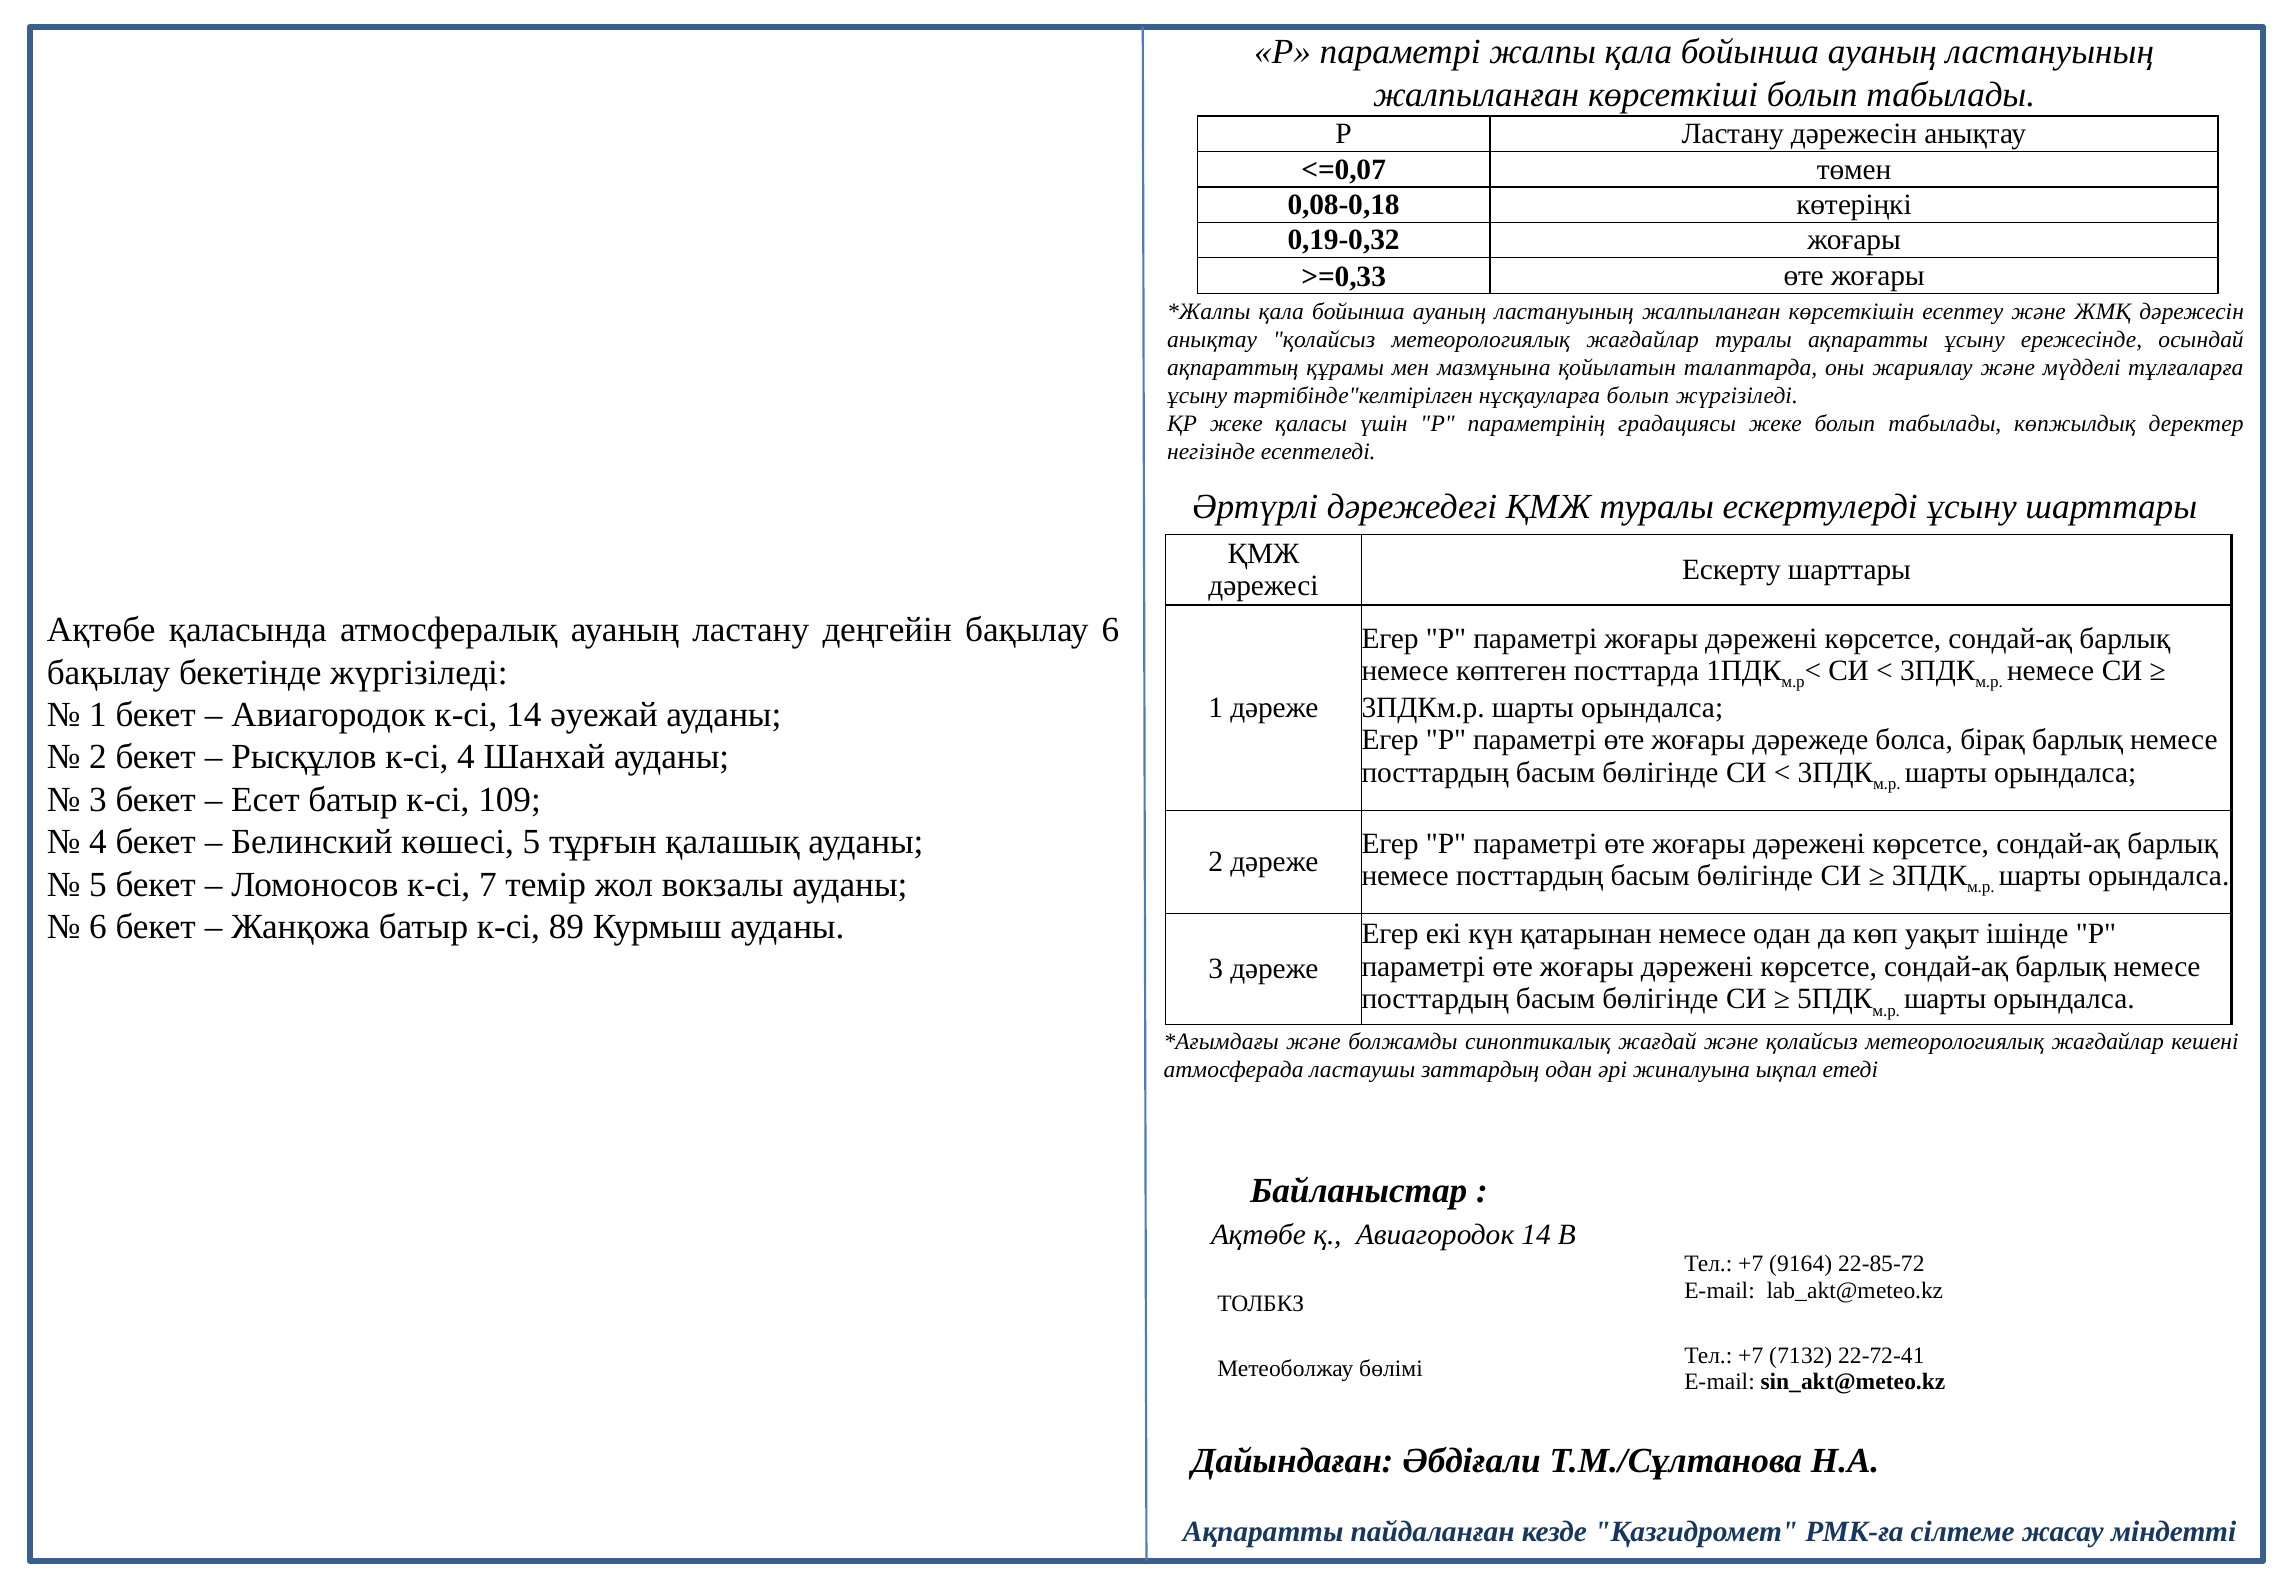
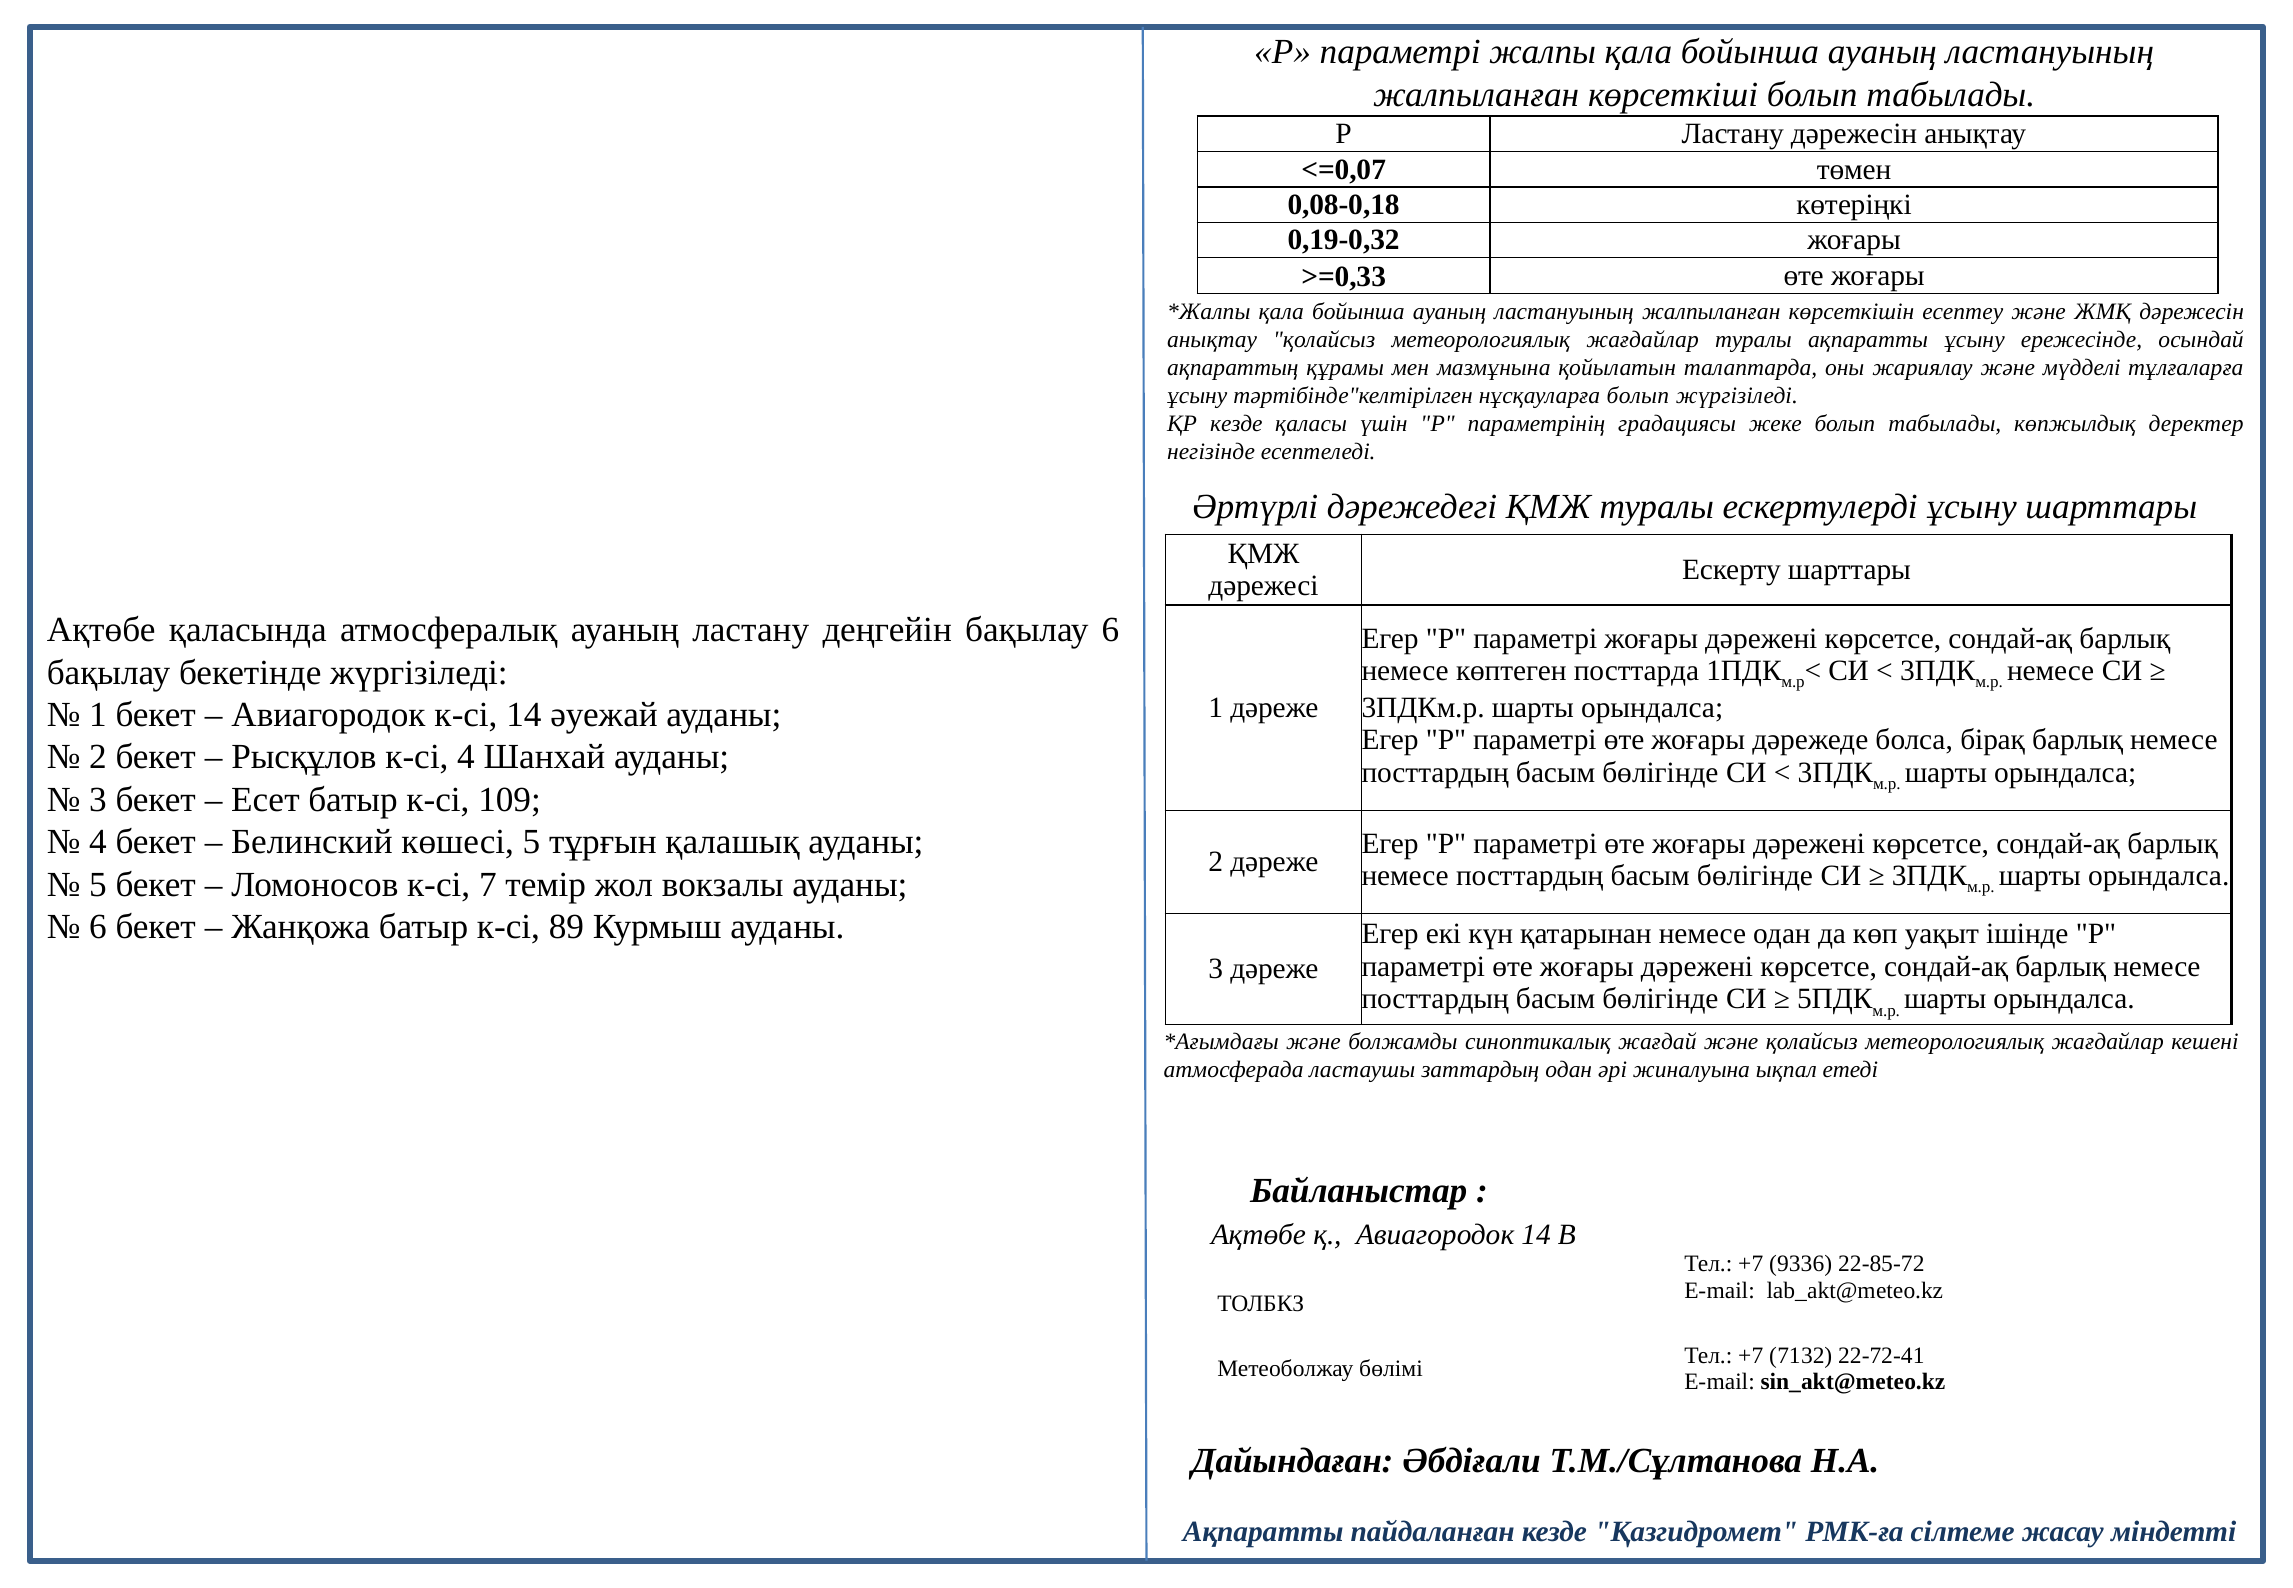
ҚР жеке: жеке -> кезде
9164: 9164 -> 9336
